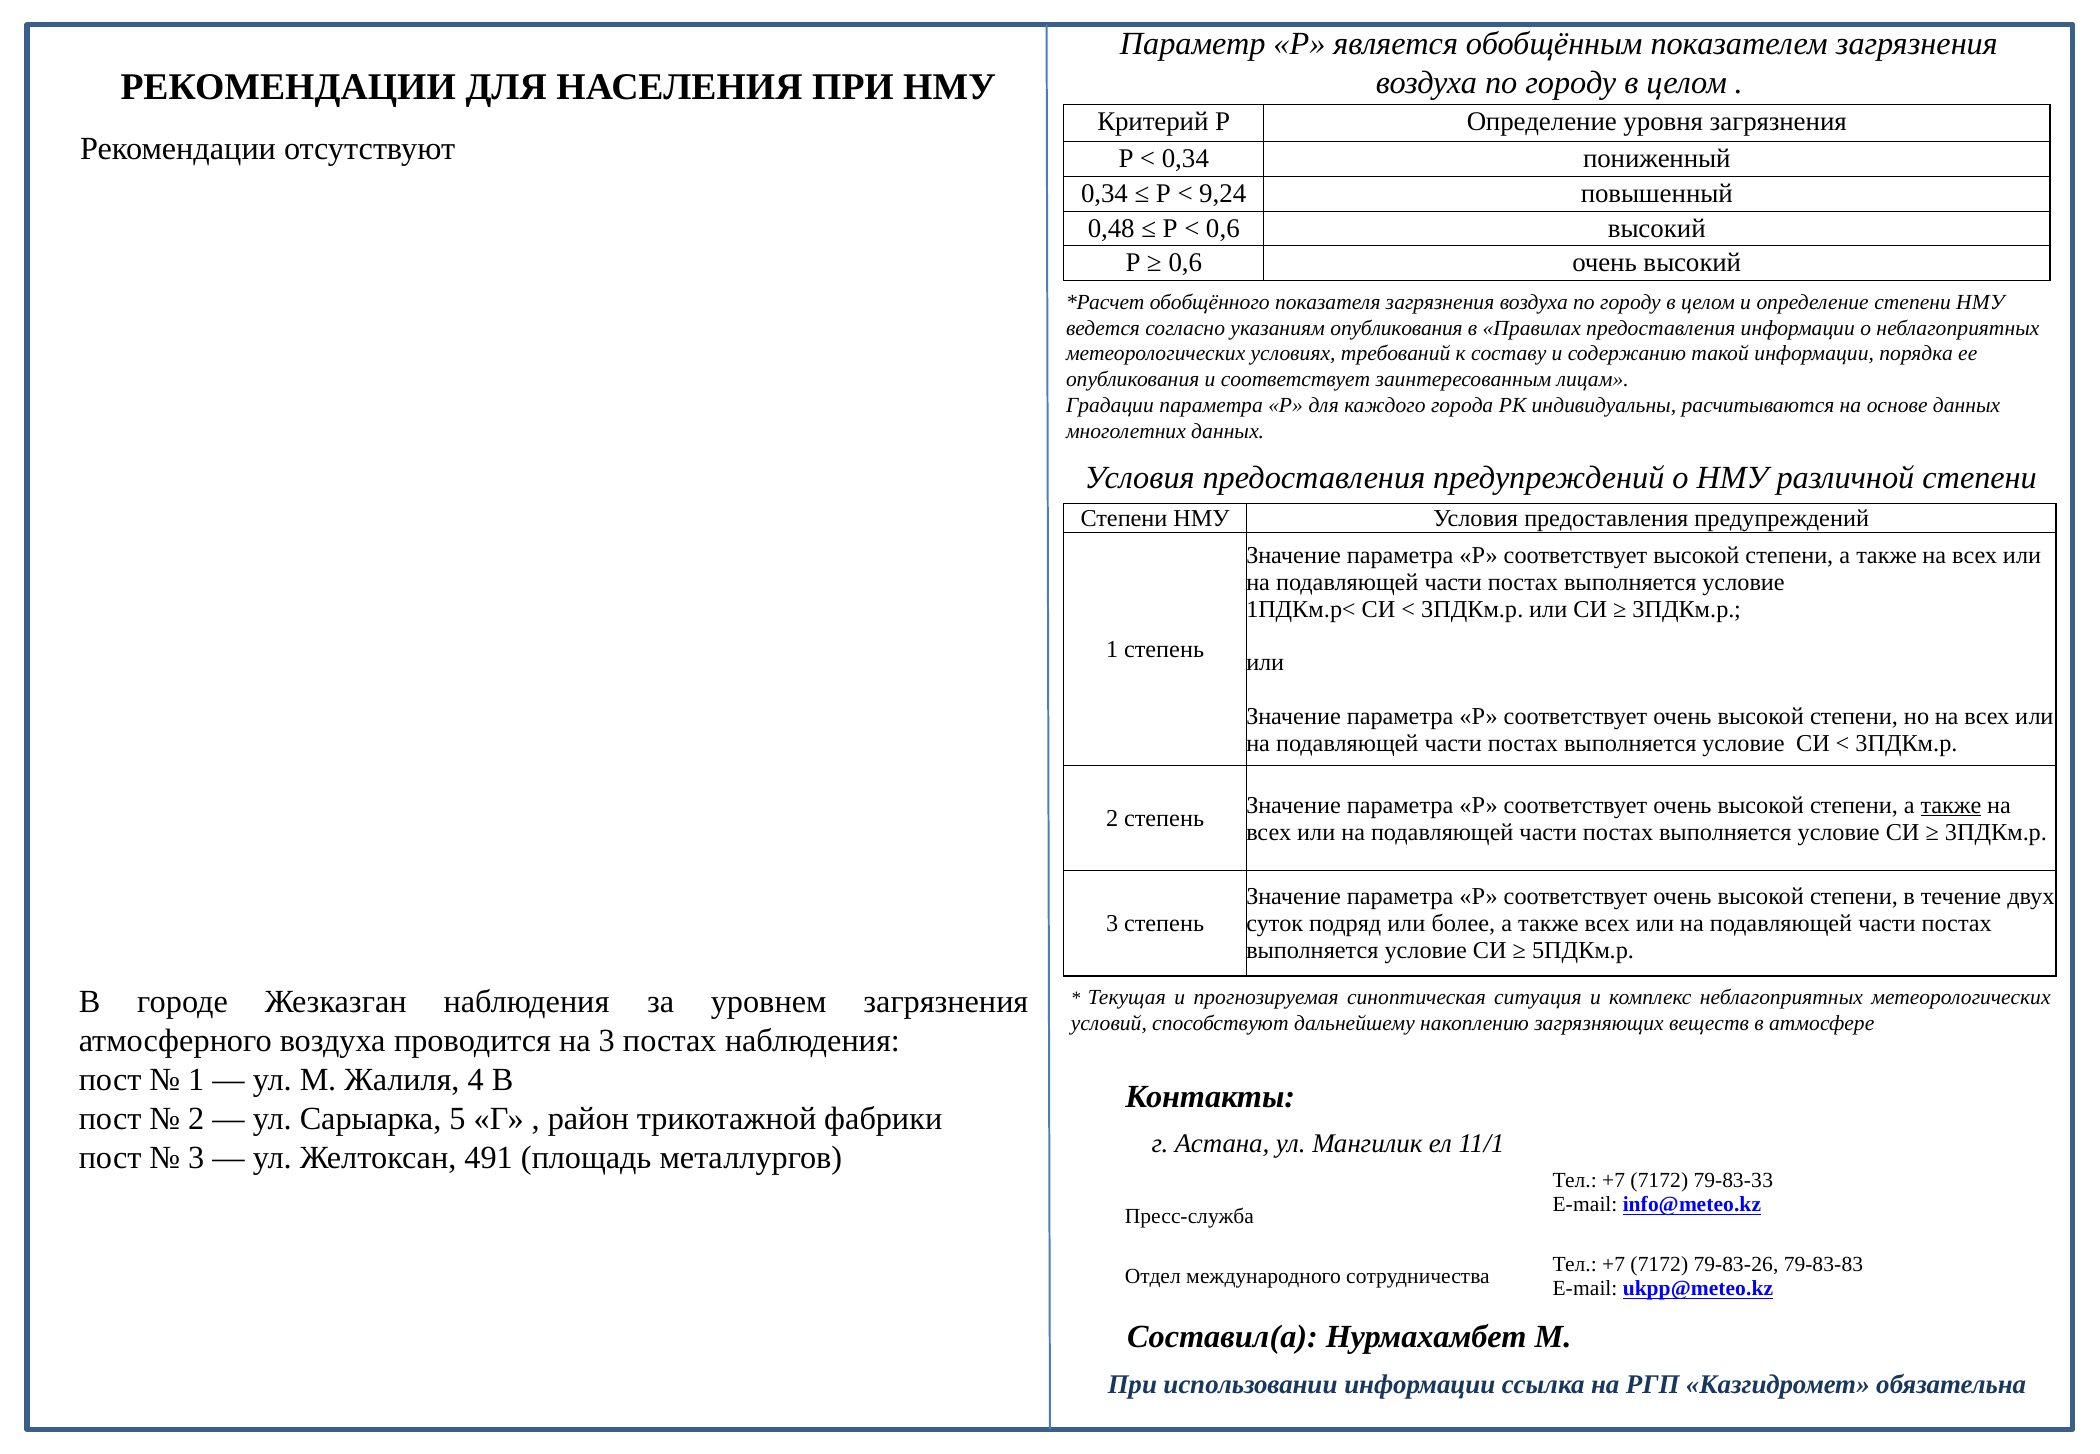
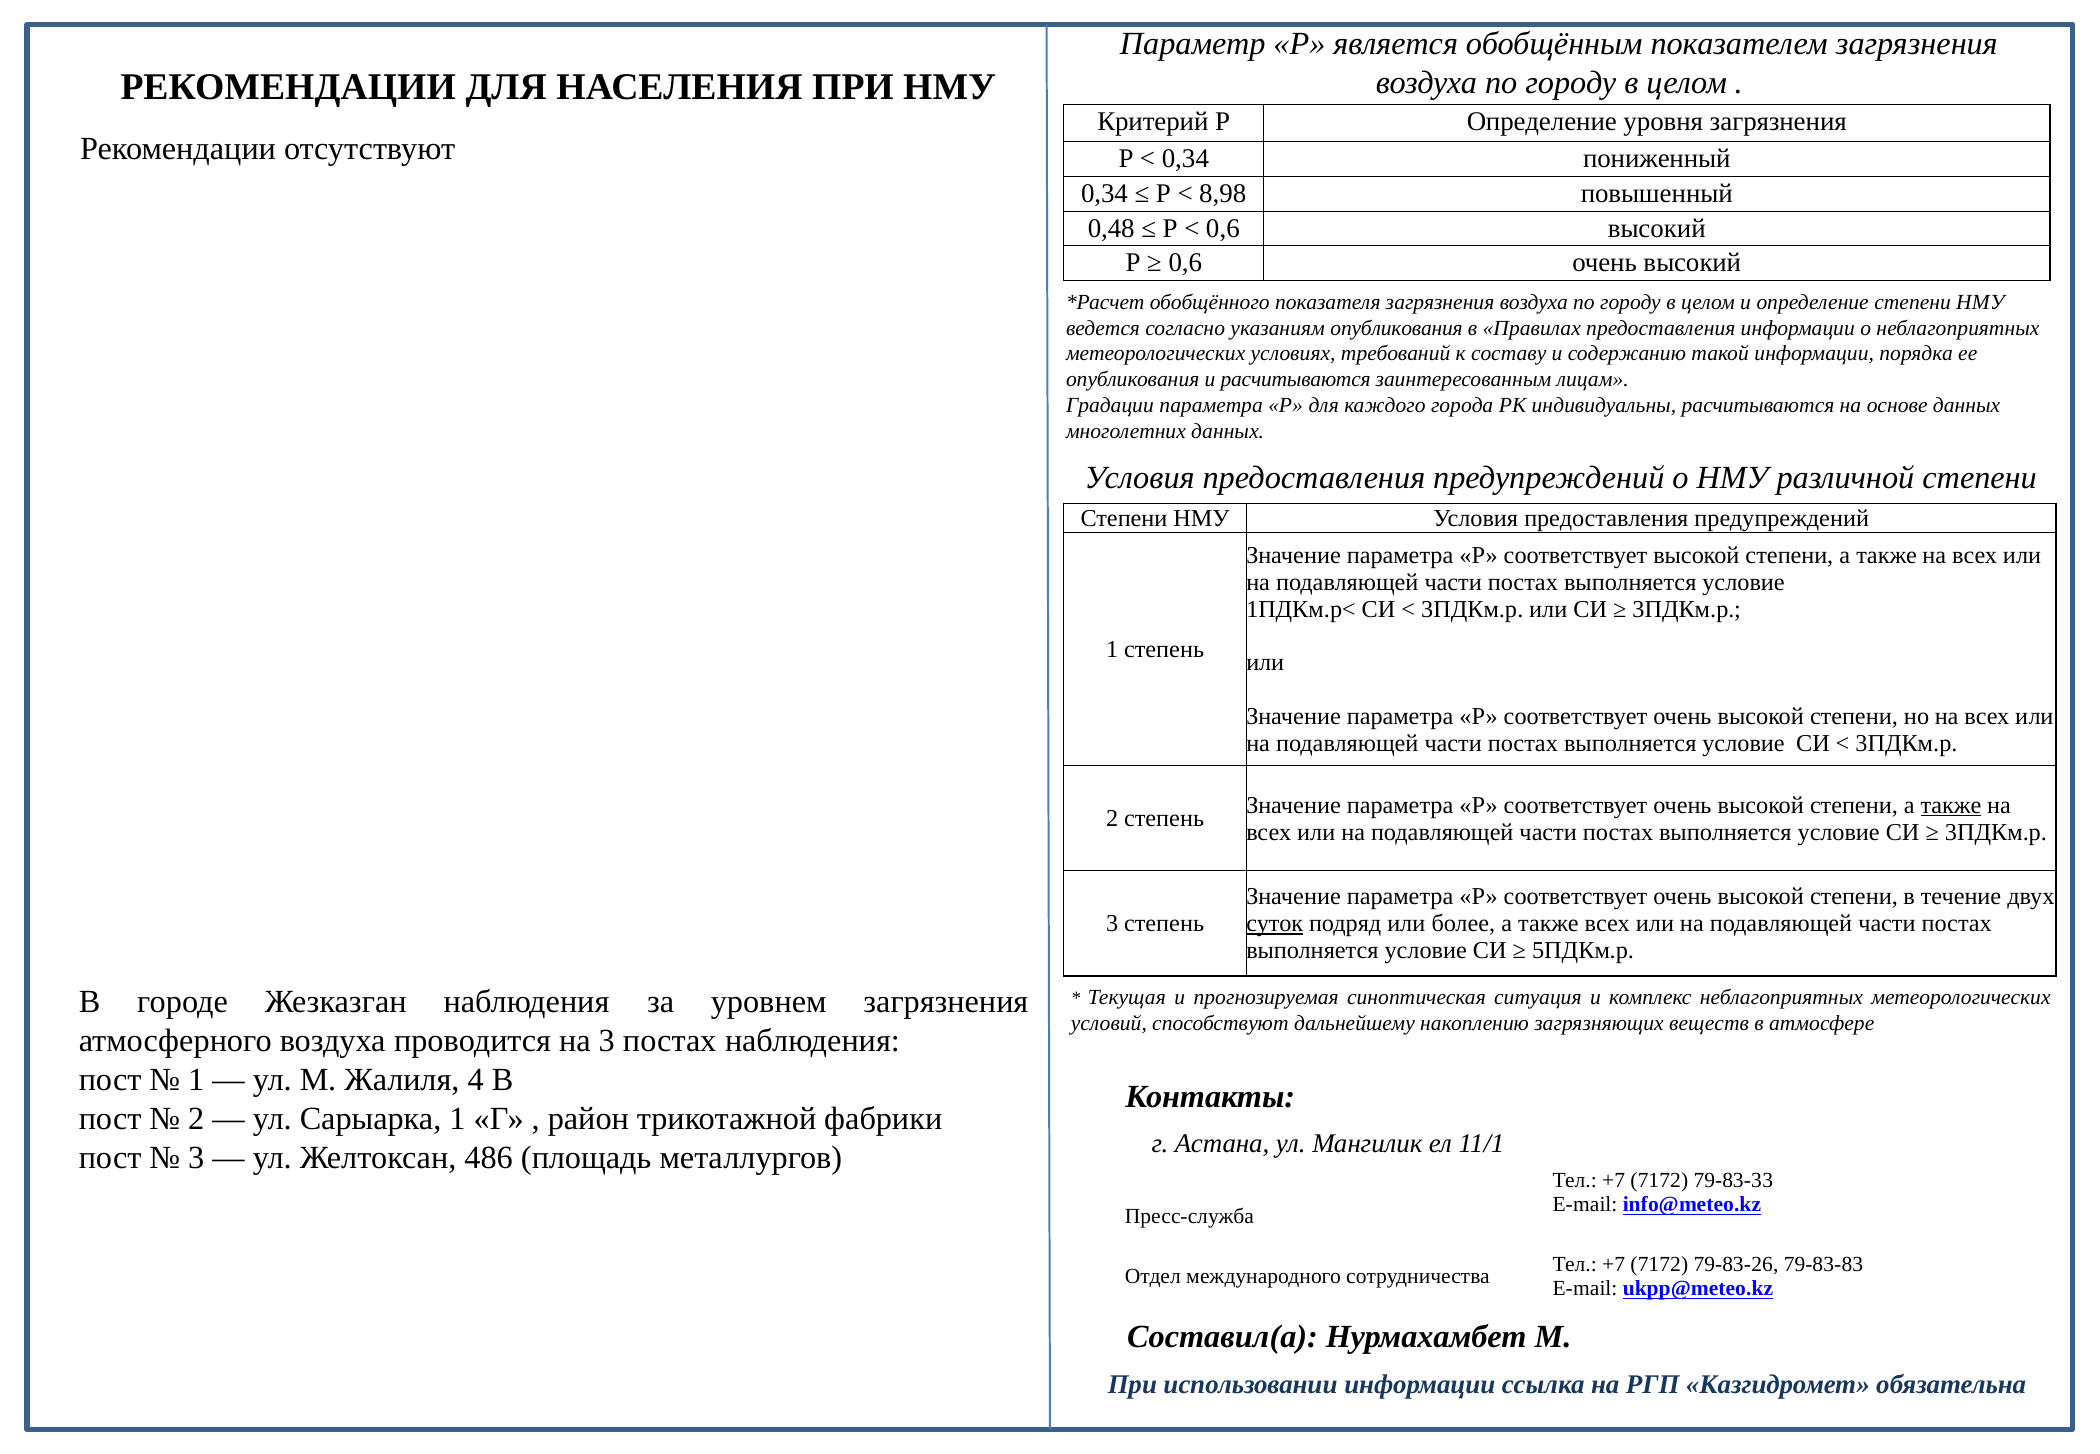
9,24: 9,24 -> 8,98
и соответствует: соответствует -> расчитываются
суток underline: none -> present
Сарыарка 5: 5 -> 1
491: 491 -> 486
